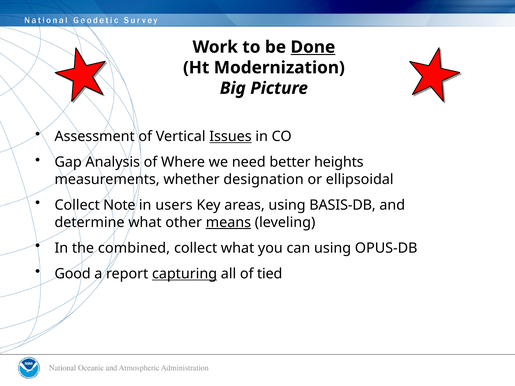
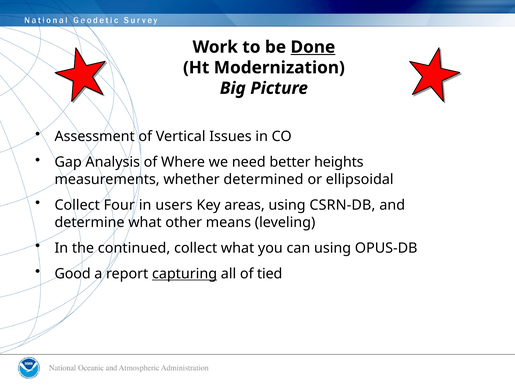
Issues underline: present -> none
designation: designation -> determined
Note: Note -> Four
BASIS-DB: BASIS-DB -> CSRN-DB
means underline: present -> none
combined: combined -> continued
